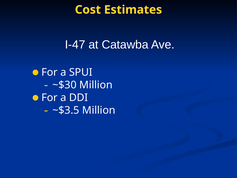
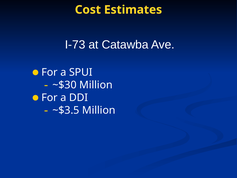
I-47: I-47 -> I-73
